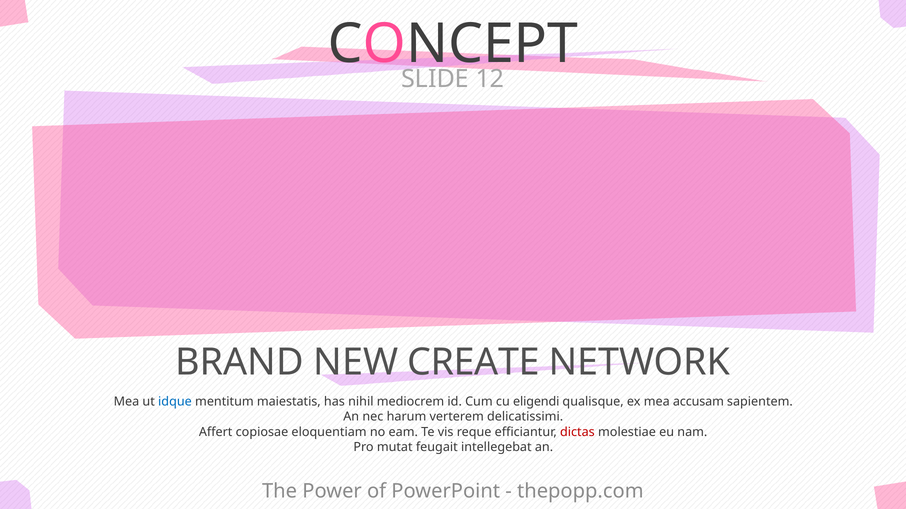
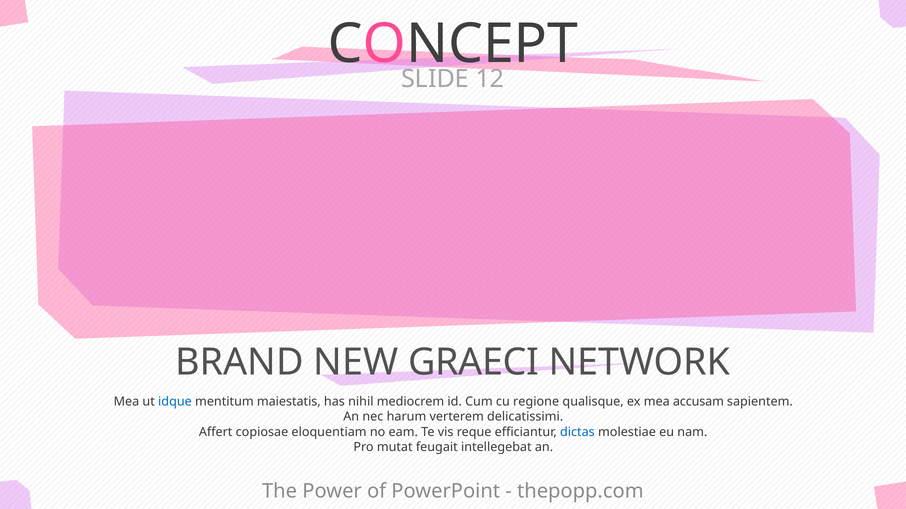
CREATE: CREATE -> GRAECI
eligendi: eligendi -> regione
dictas colour: red -> blue
